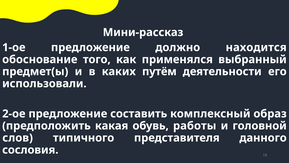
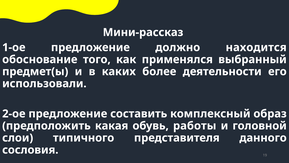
путём: путём -> более
слов: слов -> слои
